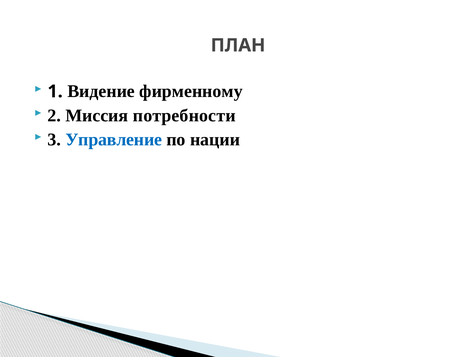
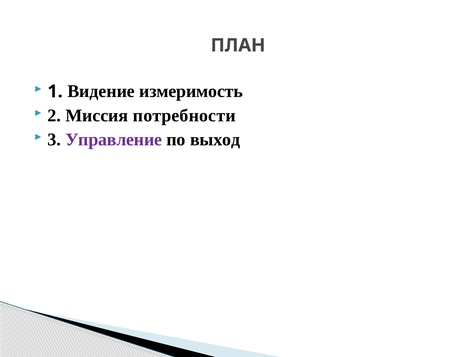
фирменному: фирменному -> измеримость
Управление colour: blue -> purple
нации: нации -> выход
